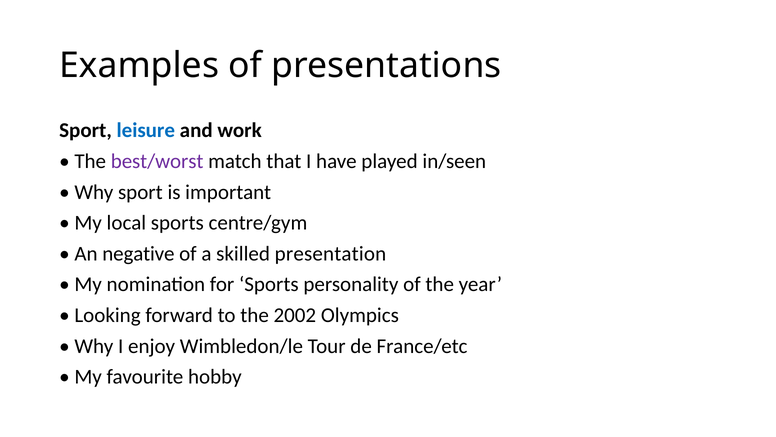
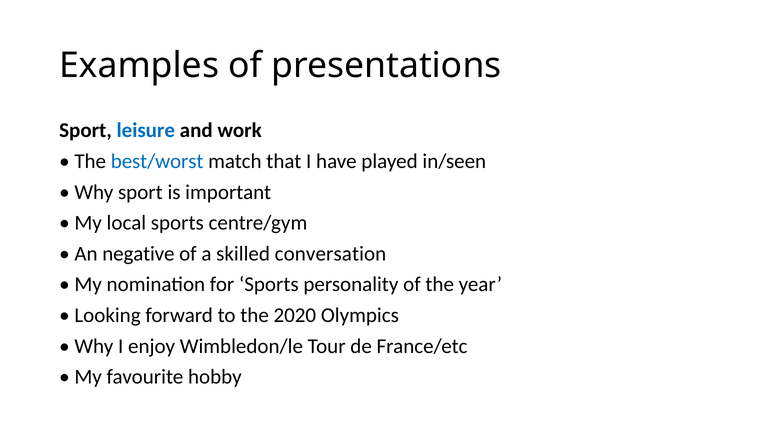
best/worst colour: purple -> blue
presentation: presentation -> conversation
2002: 2002 -> 2020
